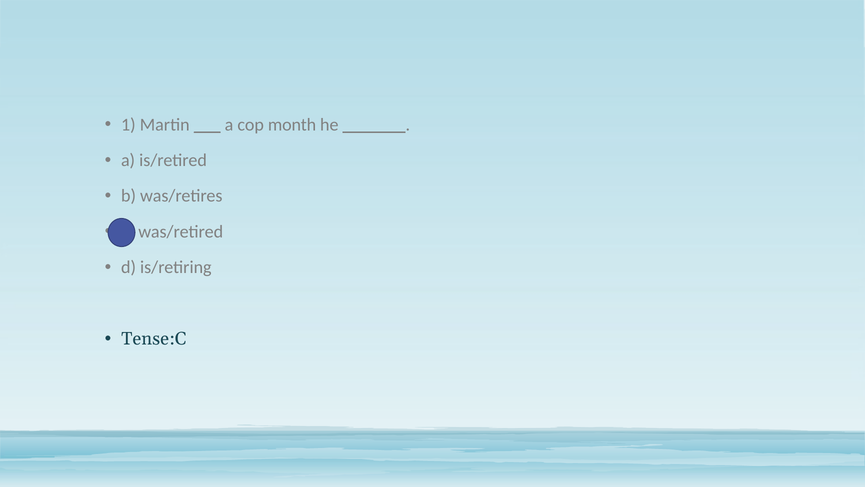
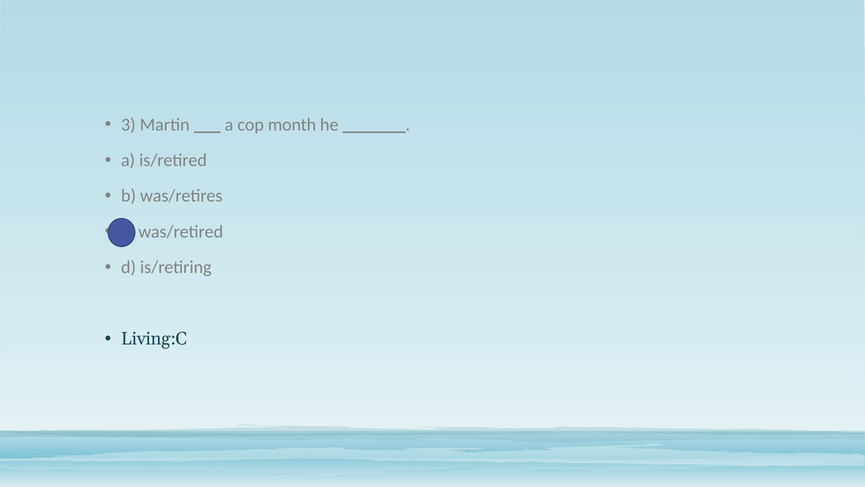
1: 1 -> 3
Tense:C: Tense:C -> Living:C
